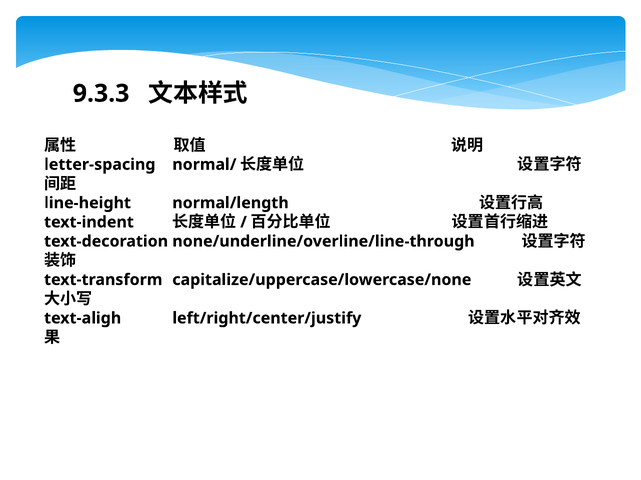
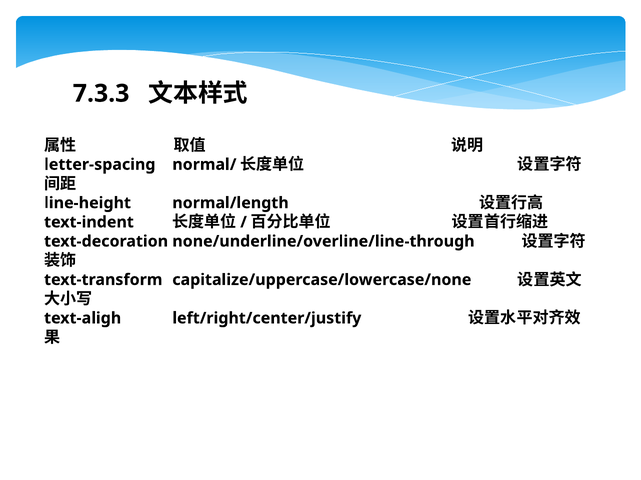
9.3.3: 9.3.3 -> 7.3.3
